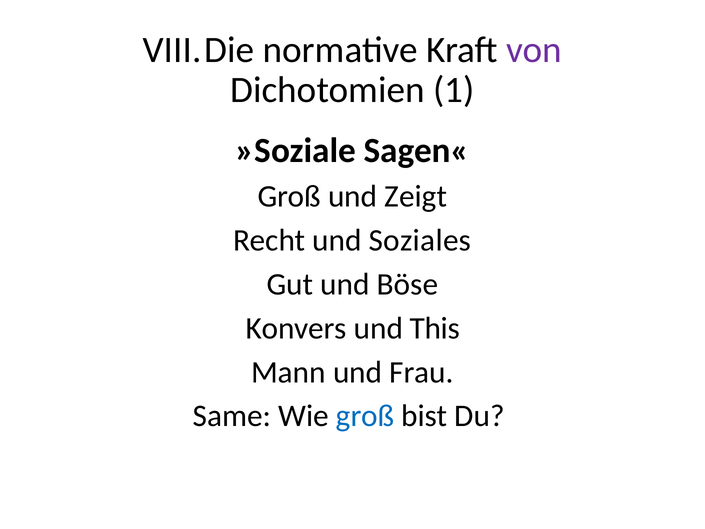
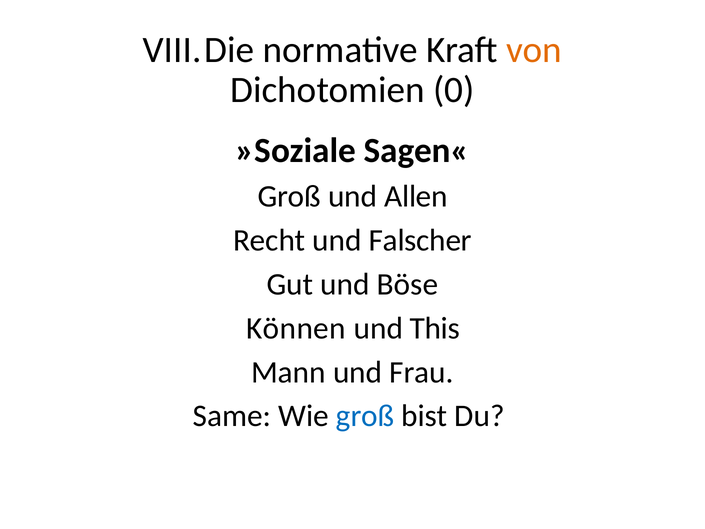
von colour: purple -> orange
1: 1 -> 0
Zeigt: Zeigt -> Allen
Soziales: Soziales -> Falscher
Konvers: Konvers -> Können
